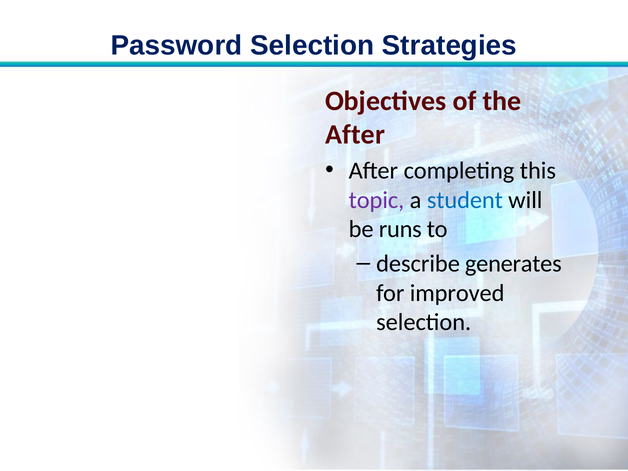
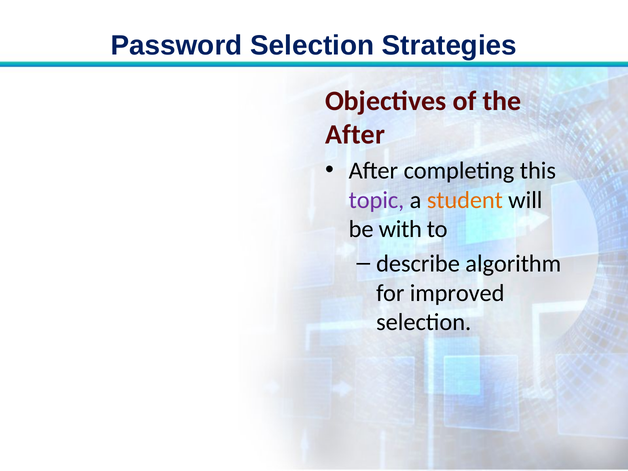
student colour: blue -> orange
runs: runs -> with
generates: generates -> algorithm
